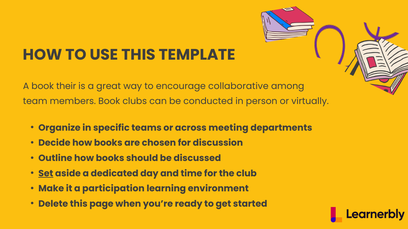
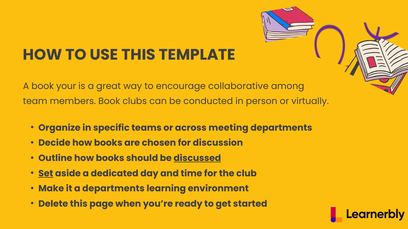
their: their -> your
discussed underline: none -> present
a participation: participation -> departments
